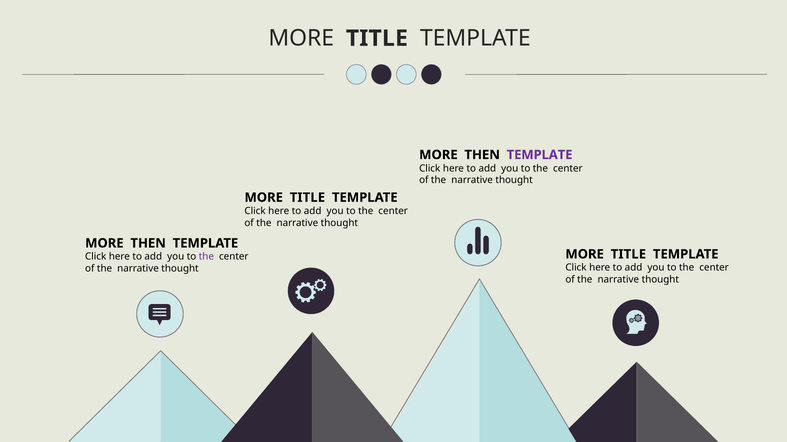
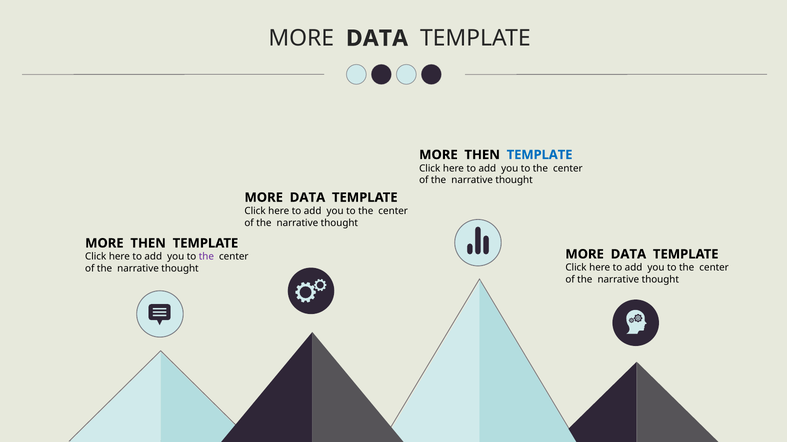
TITLE at (377, 38): TITLE -> DATA
TEMPLATE at (540, 155) colour: purple -> blue
TITLE at (307, 198): TITLE -> DATA
TITLE at (628, 255): TITLE -> DATA
